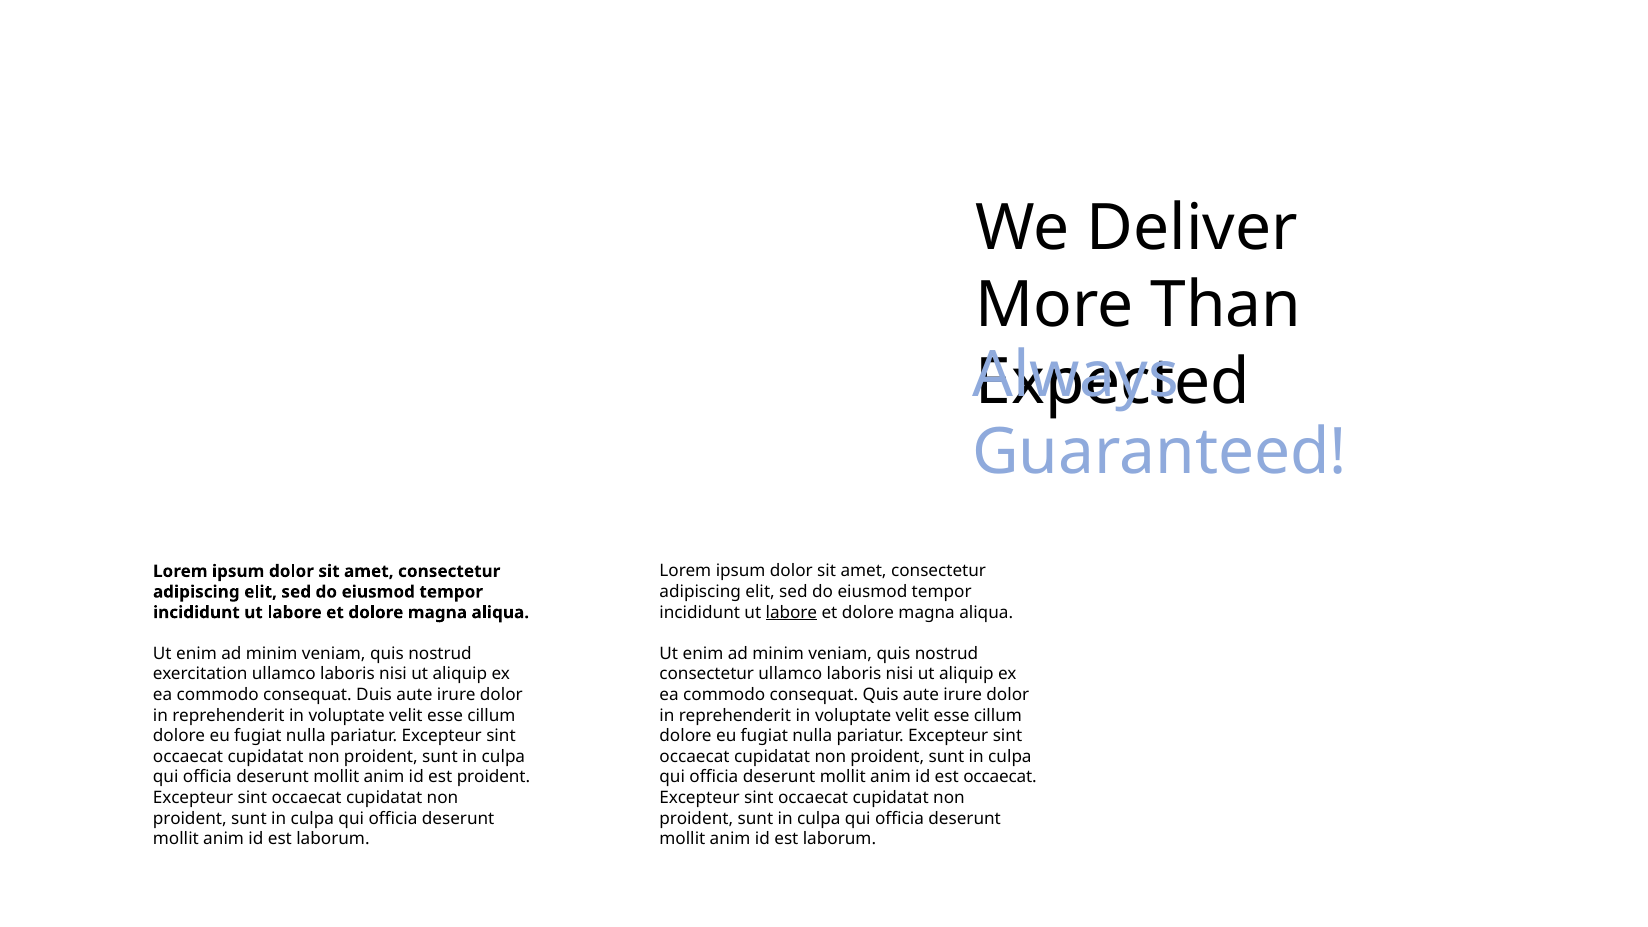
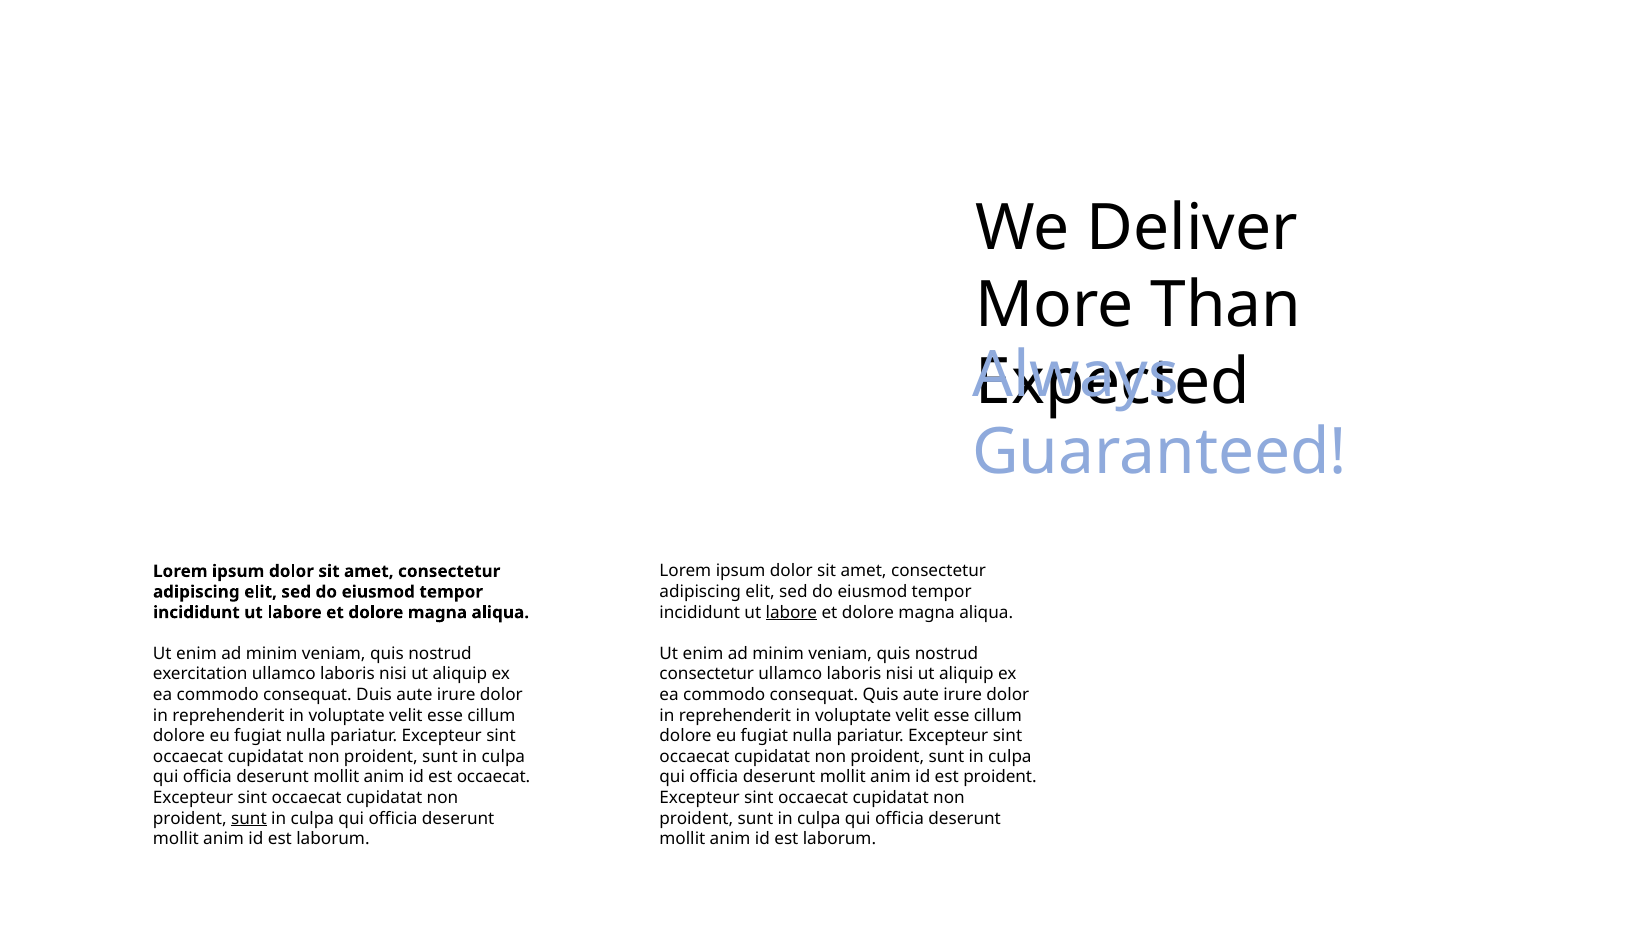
est proident: proident -> occaecat
est occaecat: occaecat -> proident
sunt at (249, 818) underline: none -> present
